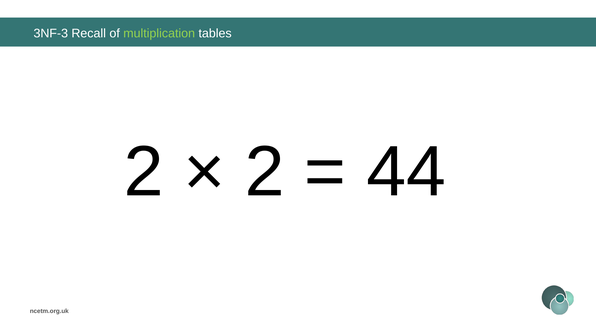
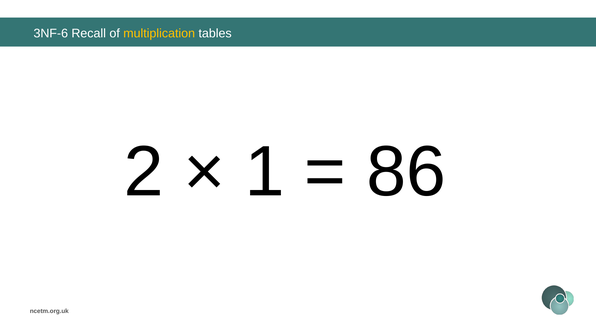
3NF-3: 3NF-3 -> 3NF-6
multiplication colour: light green -> yellow
2 at (265, 172): 2 -> 1
44: 44 -> 86
